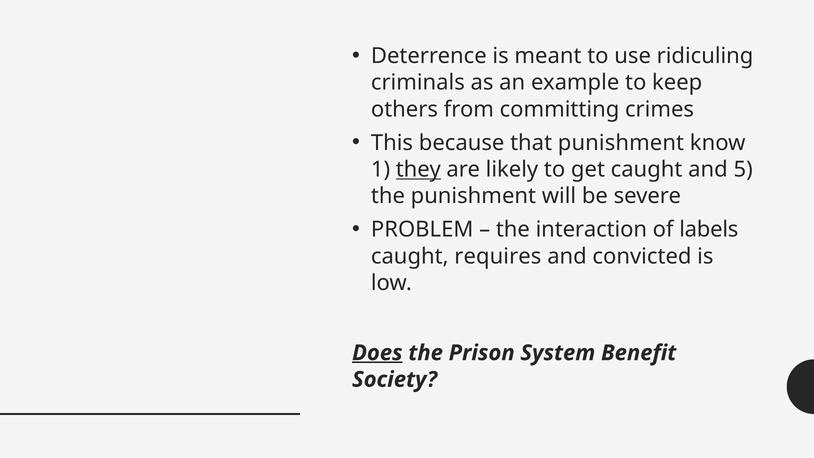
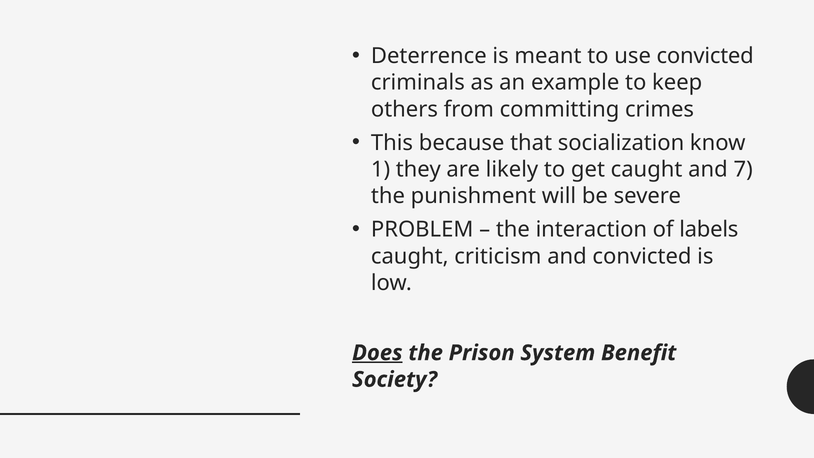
use ridiculing: ridiculing -> convicted
that punishment: punishment -> socialization
they underline: present -> none
5: 5 -> 7
requires: requires -> criticism
